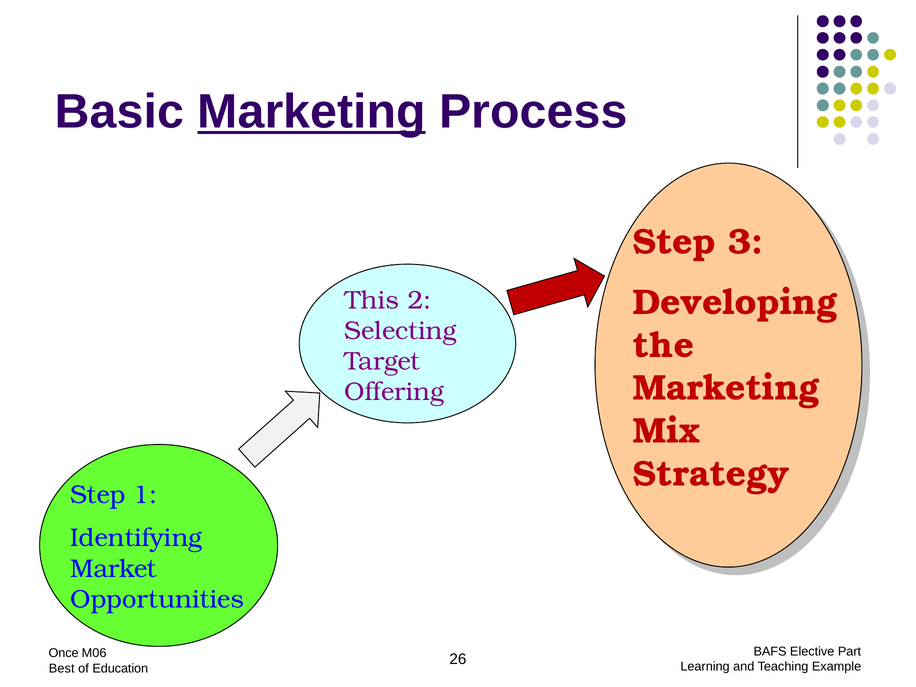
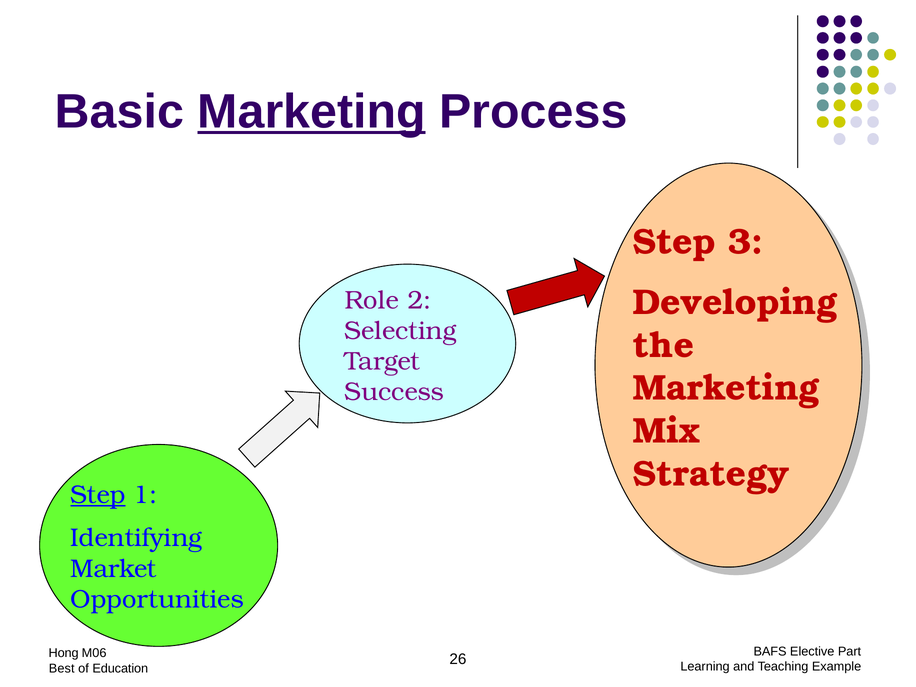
This: This -> Role
Offering: Offering -> Success
Step at (98, 495) underline: none -> present
Once: Once -> Hong
